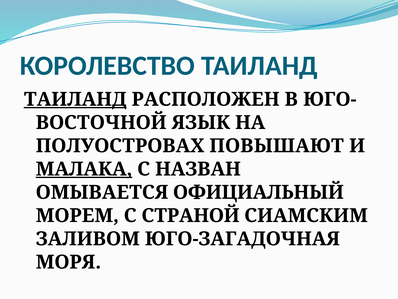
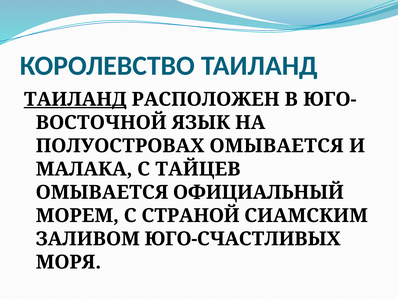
ПОЛУОСТРОВАХ ПОВЫШАЮТ: ПОВЫШАЮТ -> ОМЫВАЕТСЯ
МАЛАКА underline: present -> none
НАЗВАН: НАЗВАН -> ТАЙЦЕВ
ЮГО-ЗАГАДОЧНАЯ: ЮГО-ЗАГАДОЧНАЯ -> ЮГО-СЧАСТЛИВЫХ
